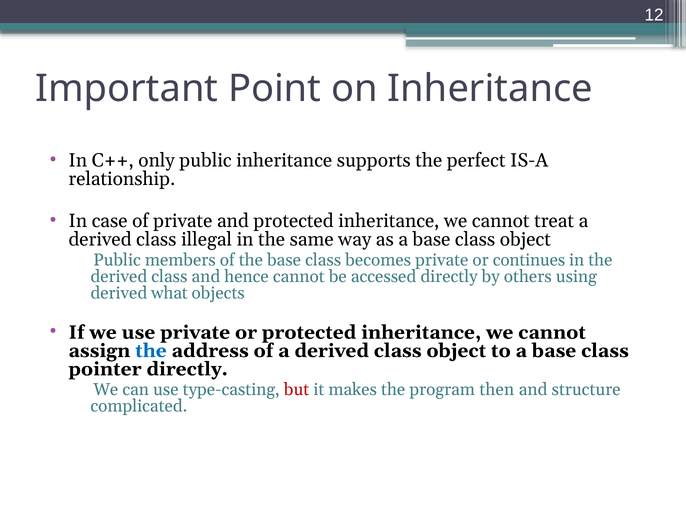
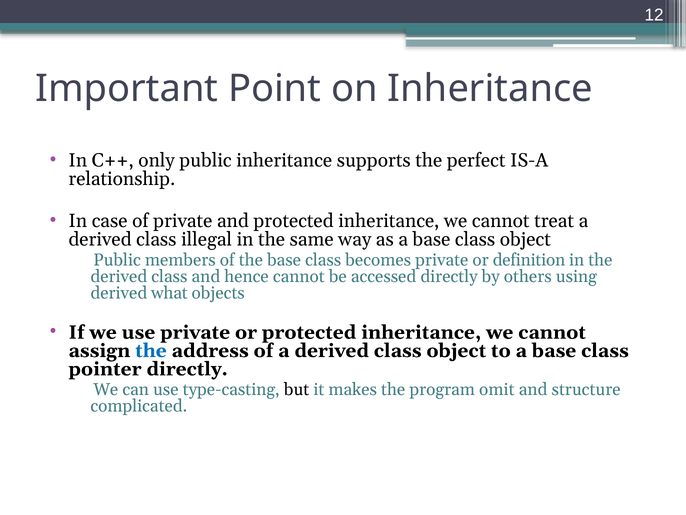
continues: continues -> definition
but colour: red -> black
then: then -> omit
